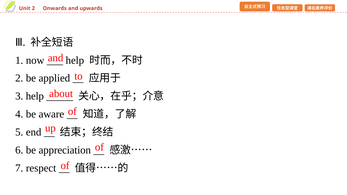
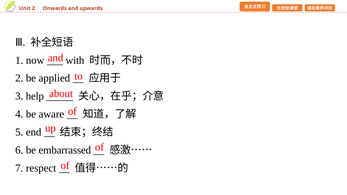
help at (75, 60): help -> with
appreciation: appreciation -> embarrassed
